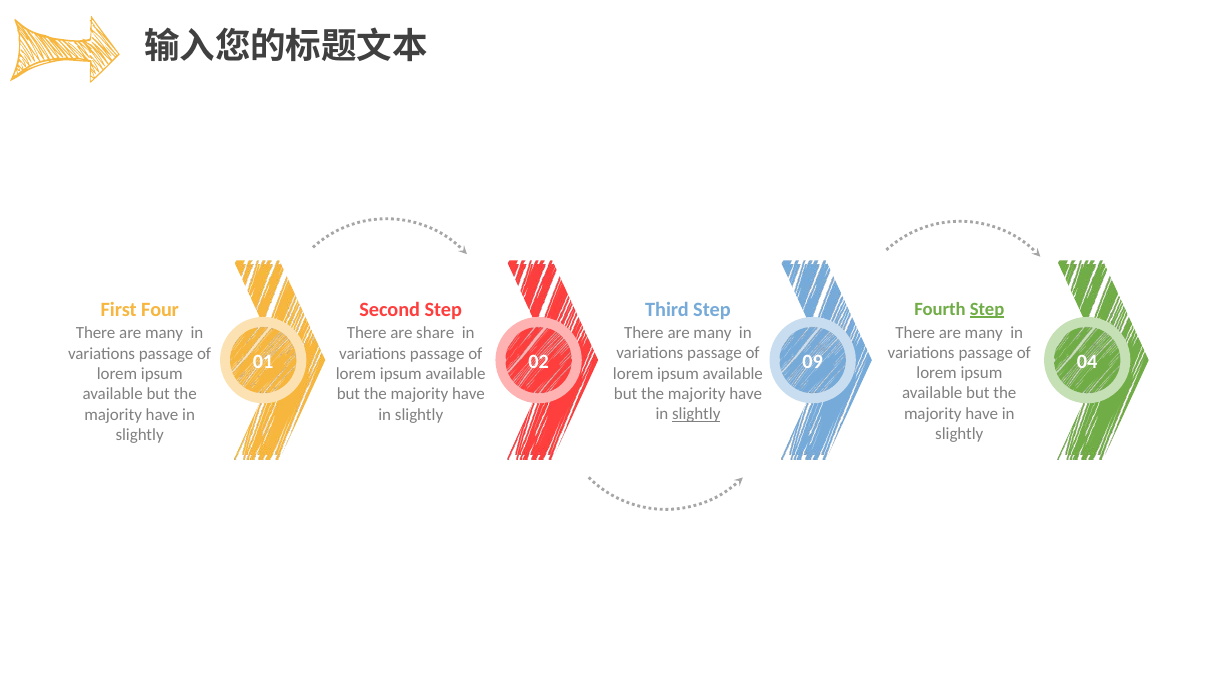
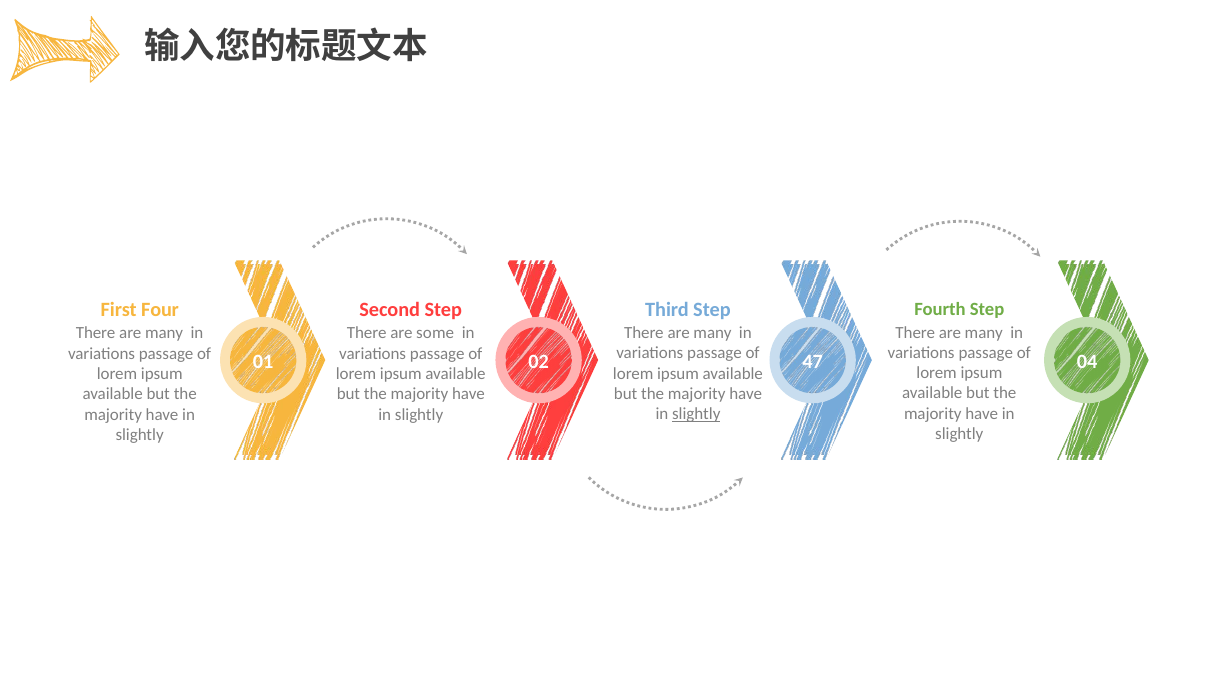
Step at (987, 309) underline: present -> none
share: share -> some
09: 09 -> 47
